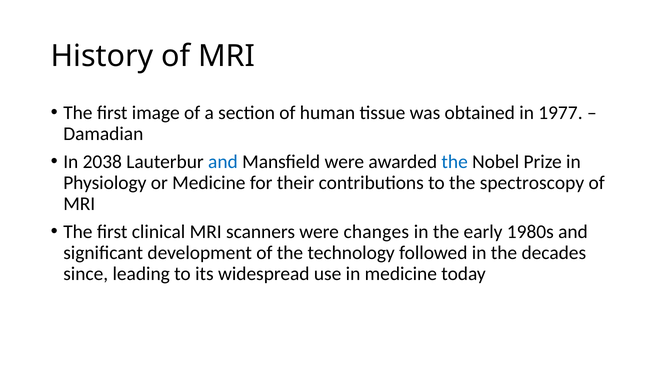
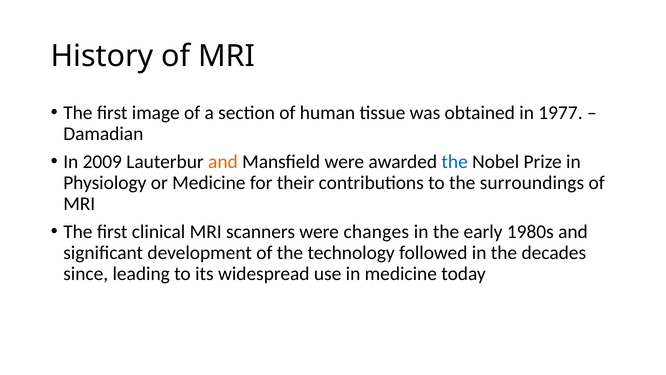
2038: 2038 -> 2009
and at (223, 162) colour: blue -> orange
spectroscopy: spectroscopy -> surroundings
